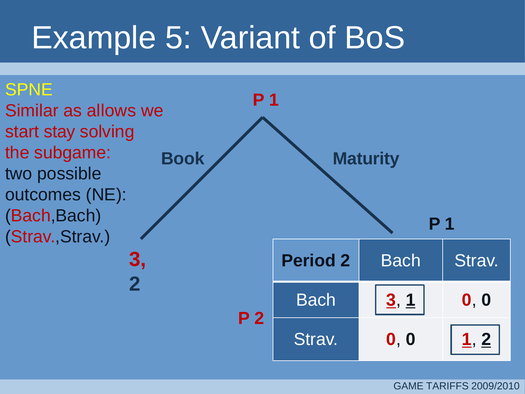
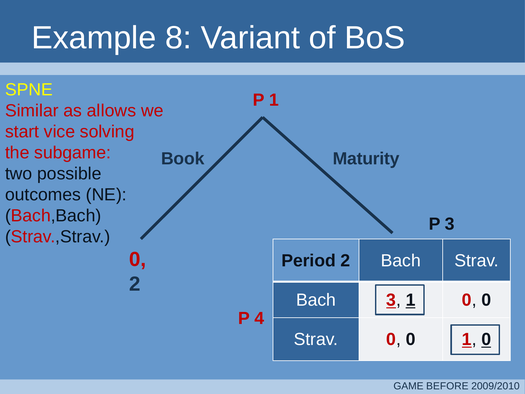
5: 5 -> 8
stay: stay -> vice
1 at (450, 224): 1 -> 3
3 at (138, 259): 3 -> 0
P 2: 2 -> 4
0 1 2: 2 -> 0
TARIFFS: TARIFFS -> BEFORE
